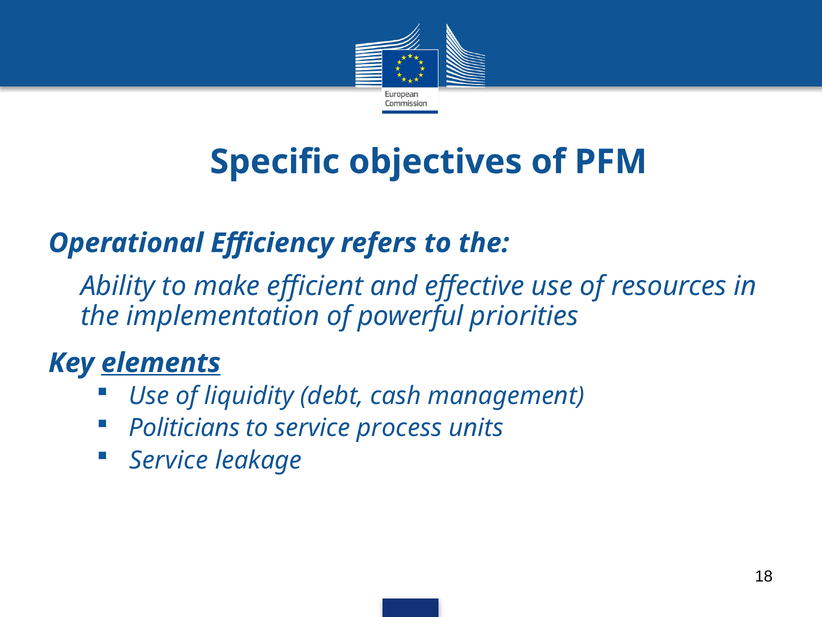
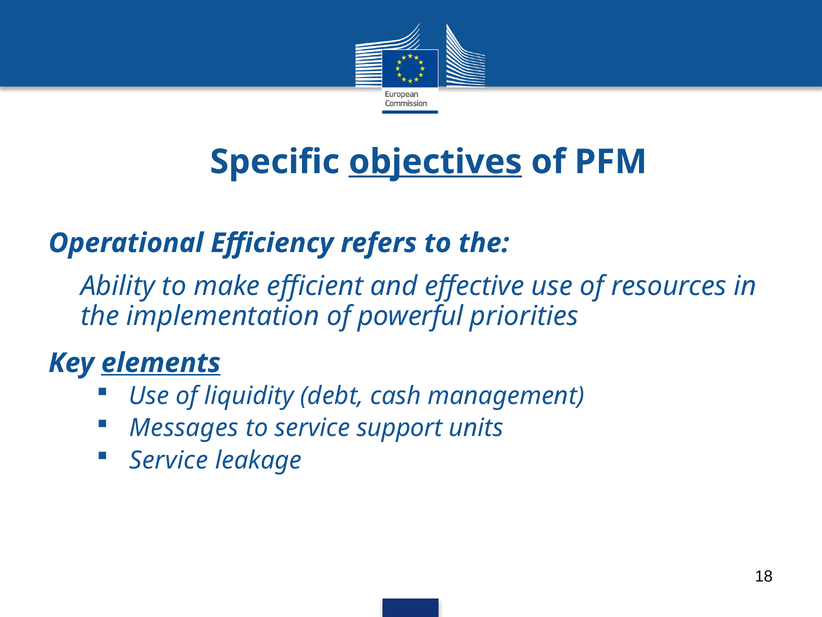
objectives underline: none -> present
Politicians: Politicians -> Messages
process: process -> support
